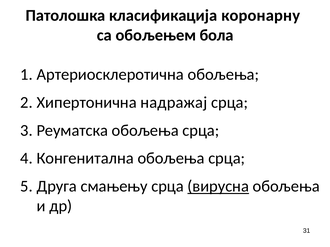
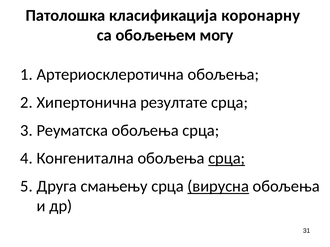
бола: бола -> могу
надражај: надражај -> резултате
срца at (227, 159) underline: none -> present
